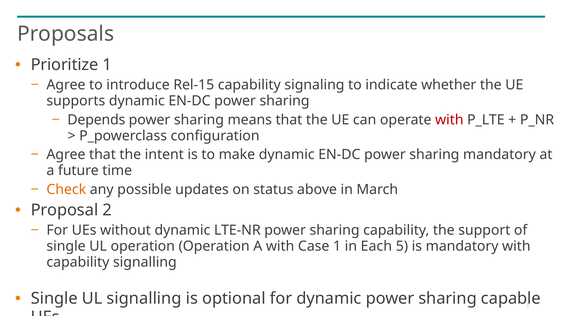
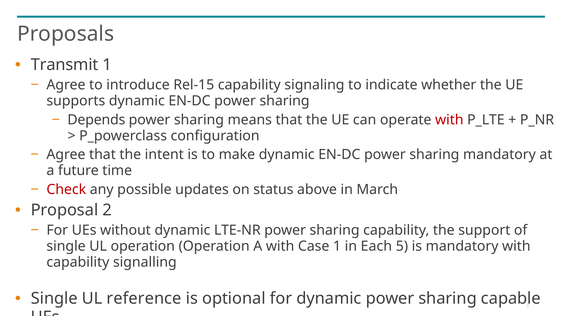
Prioritize: Prioritize -> Transmit
Check colour: orange -> red
UL signalling: signalling -> reference
